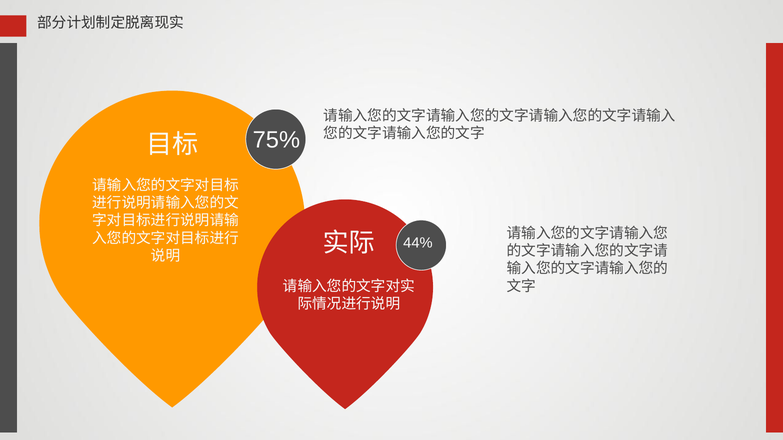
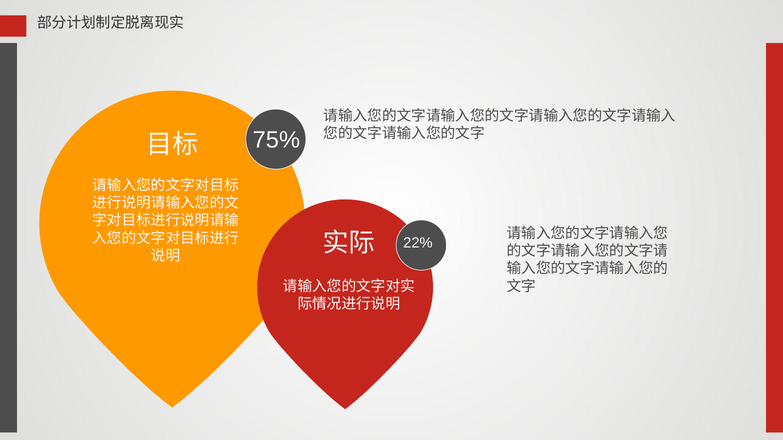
44%: 44% -> 22%
